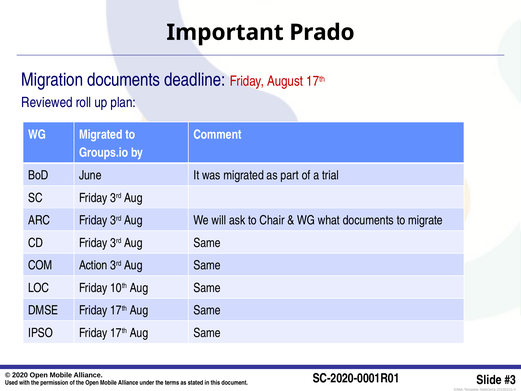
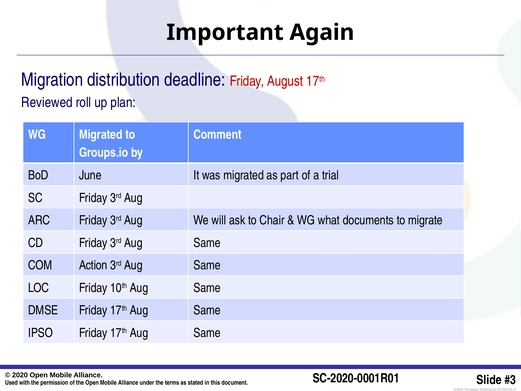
Prado: Prado -> Again
Migration documents: documents -> distribution
